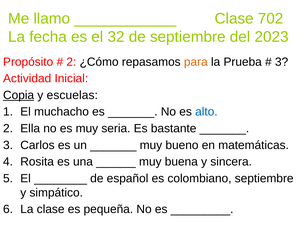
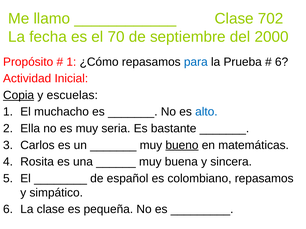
32: 32 -> 70
2023: 2023 -> 2000
2 at (71, 62): 2 -> 1
para colour: orange -> blue
3 at (282, 62): 3 -> 6
bueno underline: none -> present
colombiano septiembre: septiembre -> repasamos
